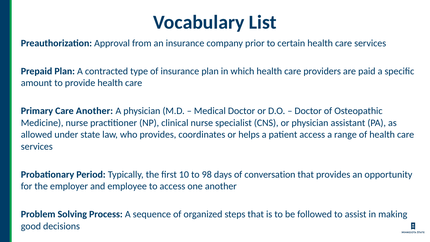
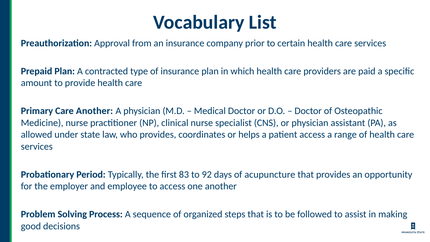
10: 10 -> 83
98: 98 -> 92
conversation: conversation -> acupuncture
